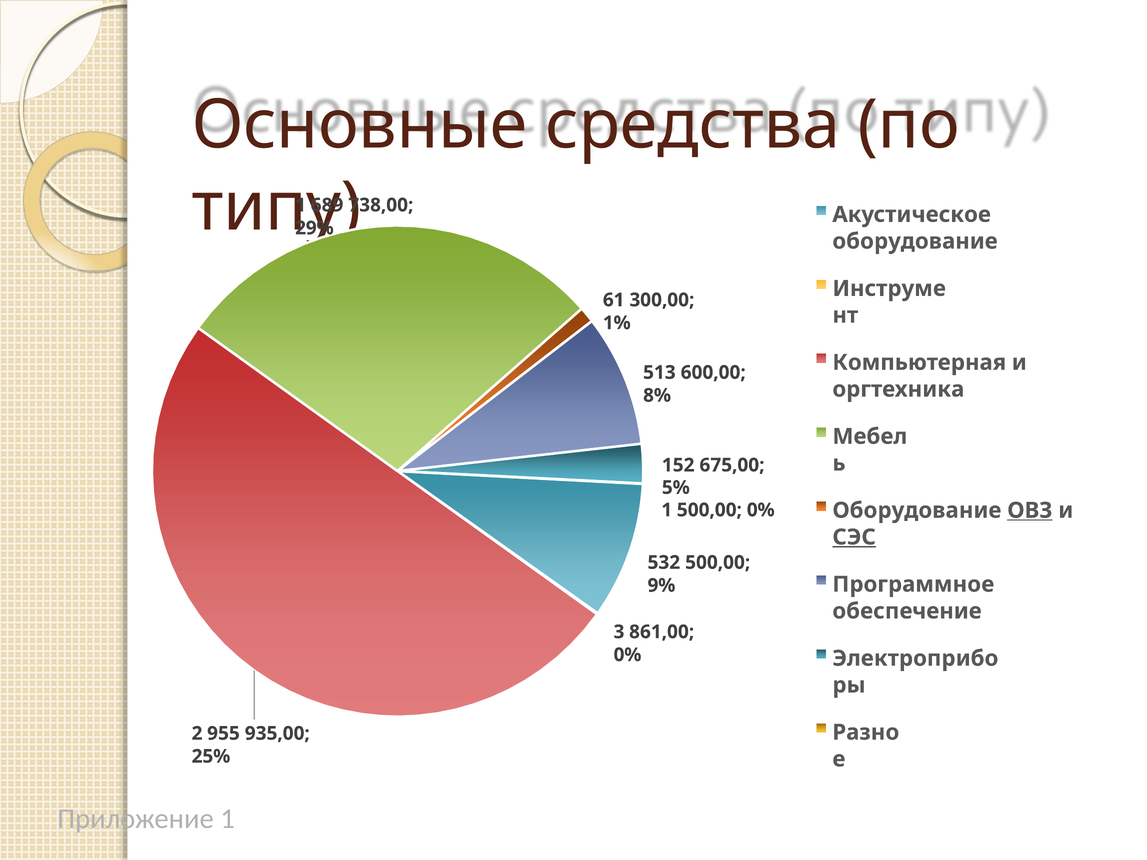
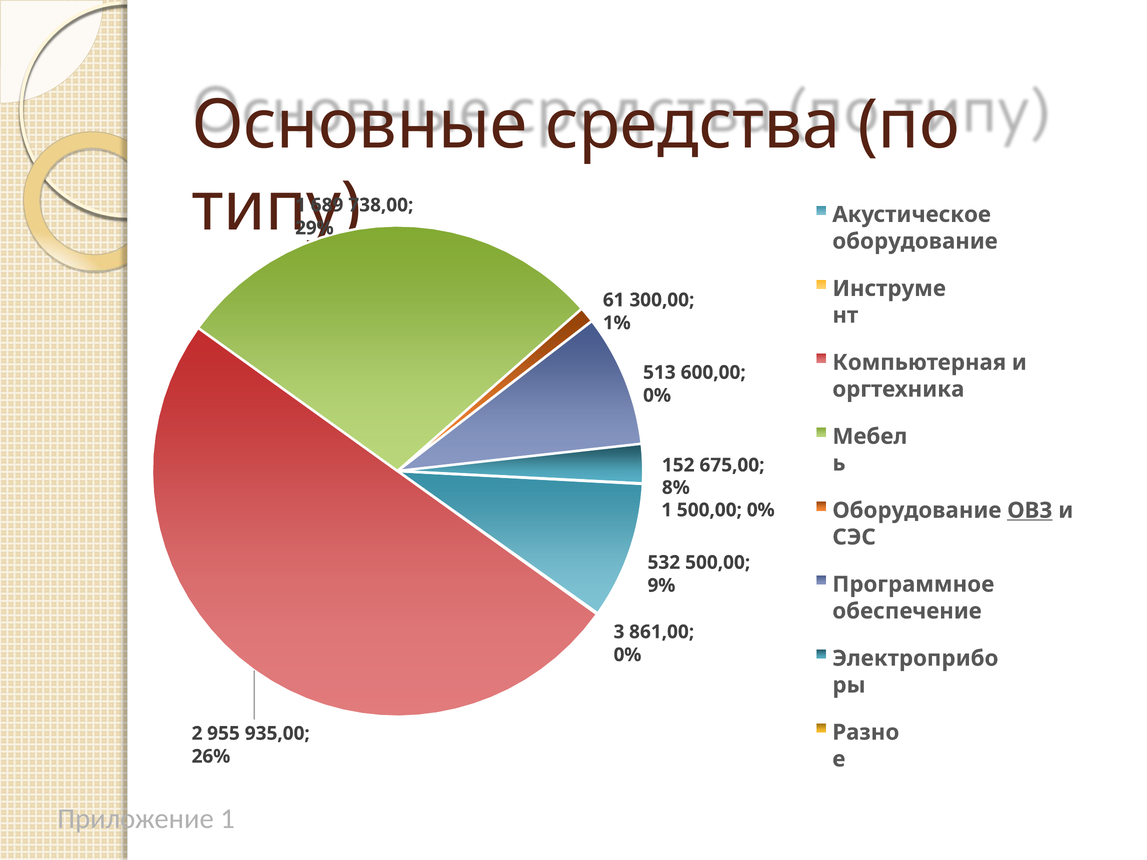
8% at (657, 396): 8% -> 0%
5%: 5% -> 8%
СЭС underline: present -> none
25%: 25% -> 26%
